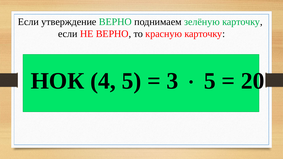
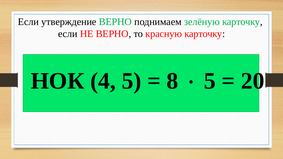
3: 3 -> 8
